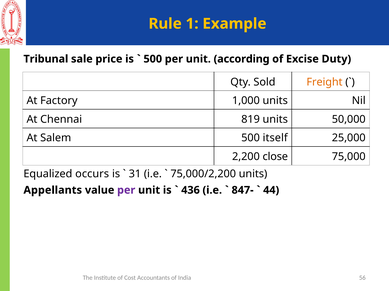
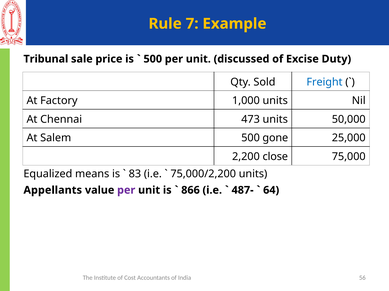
1: 1 -> 7
according: according -> discussed
Freight colour: orange -> blue
819: 819 -> 473
itself: itself -> gone
occurs: occurs -> means
31: 31 -> 83
436: 436 -> 866
847-: 847- -> 487-
44: 44 -> 64
